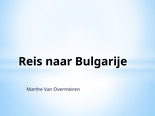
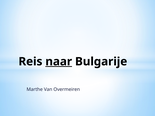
naar underline: none -> present
